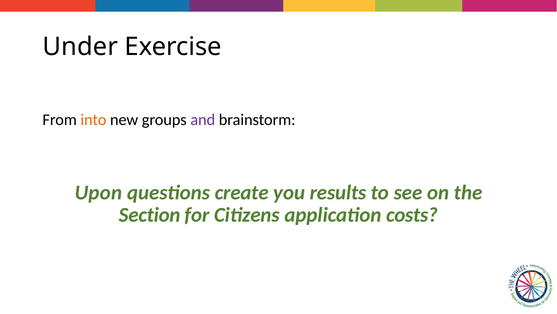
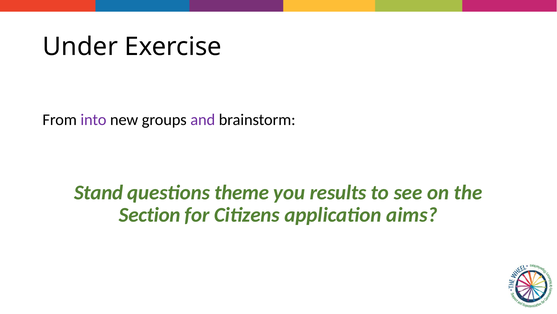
into colour: orange -> purple
Upon: Upon -> Stand
create: create -> theme
costs: costs -> aims
